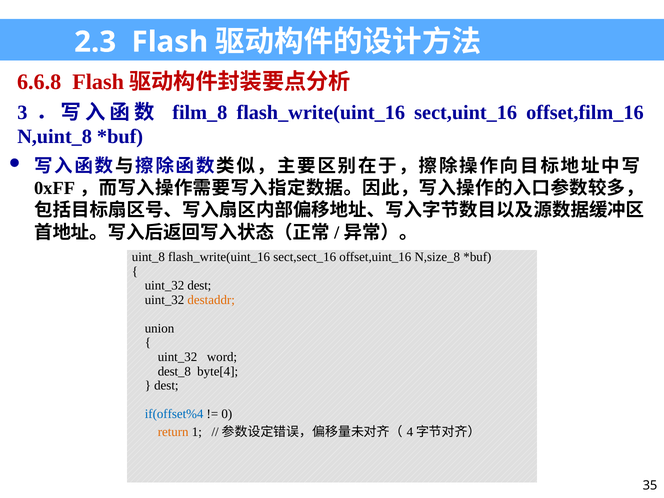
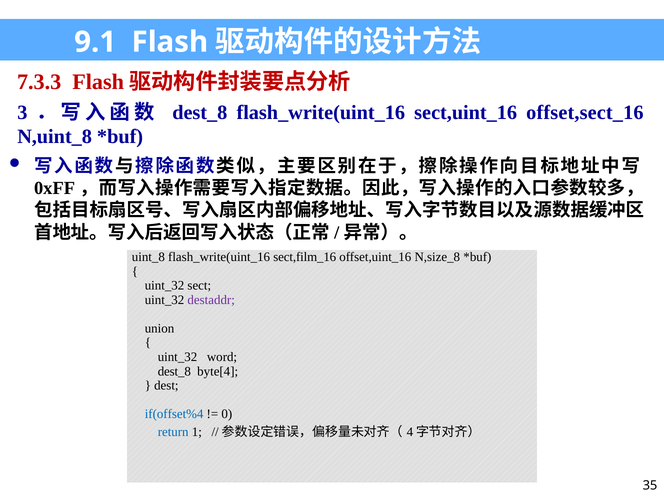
2.3: 2.3 -> 9.1
6.6.8: 6.6.8 -> 7.3.3
film_8 at (200, 112): film_8 -> dest_8
offset,film_16: offset,film_16 -> offset,sect_16
sect,sect_16: sect,sect_16 -> sect,film_16
dest at (199, 286): dest -> sect
destaddr colour: orange -> purple
return colour: orange -> blue
